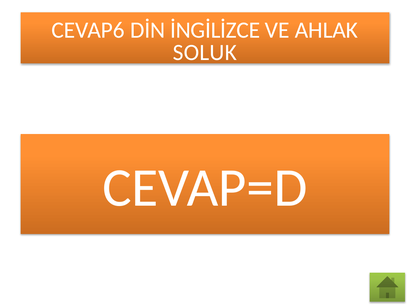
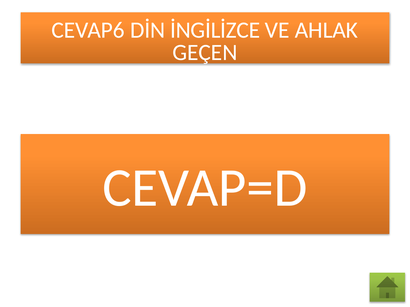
SOLUK: SOLUK -> GEÇEN
